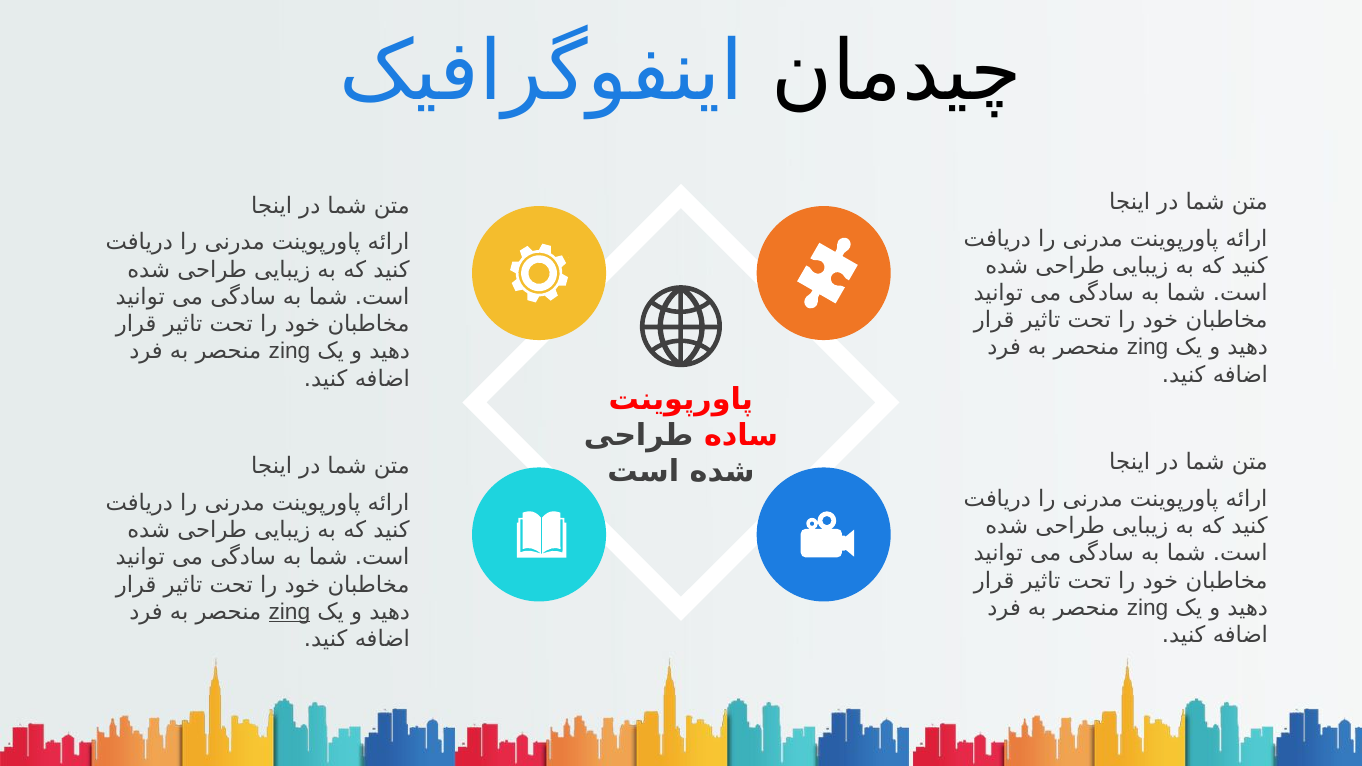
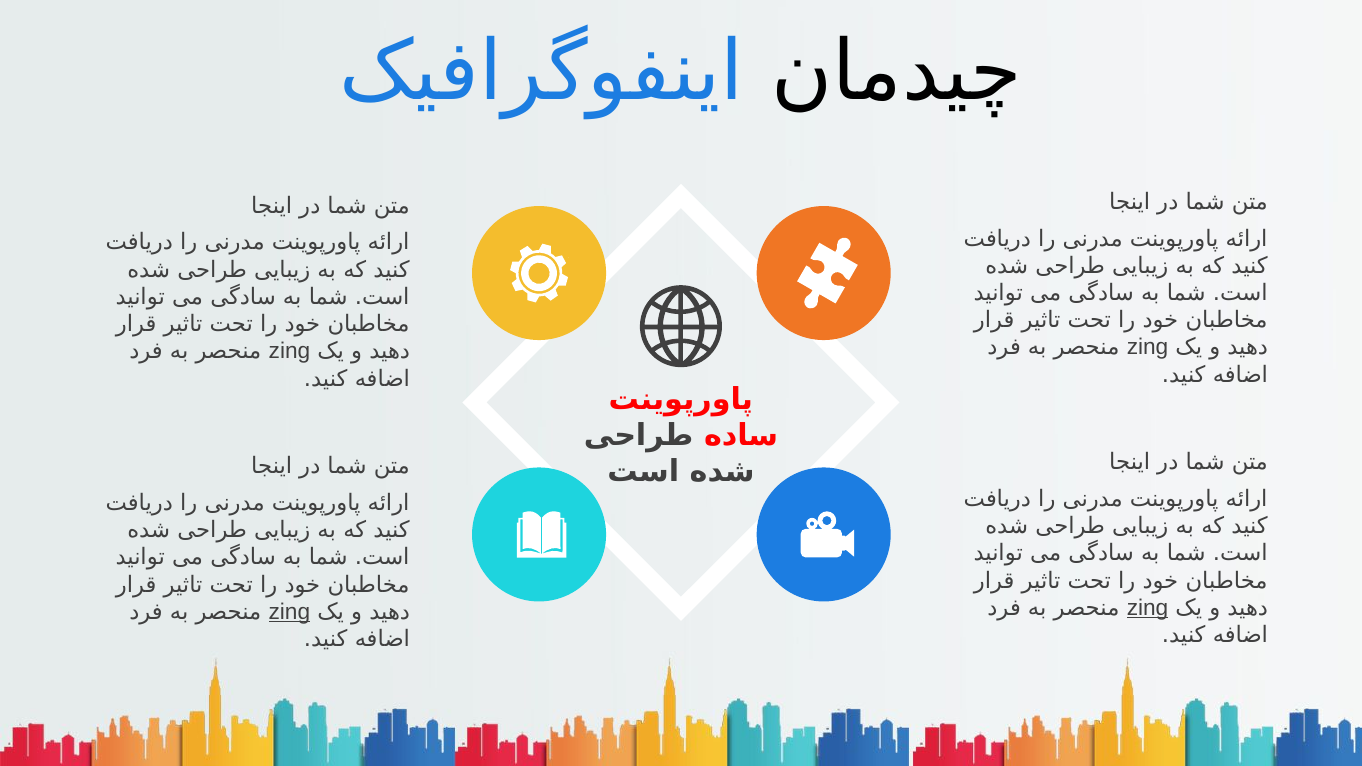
zing at (1147, 608) underline: none -> present
